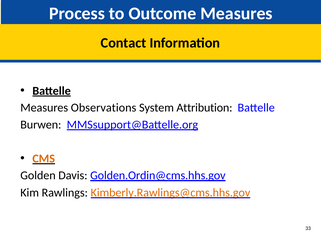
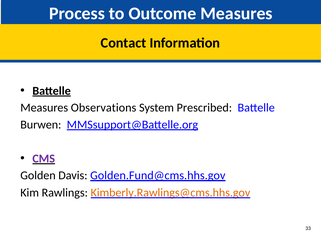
Attribution: Attribution -> Prescribed
CMS colour: orange -> purple
Golden.Ordin@cms.hhs.gov: Golden.Ordin@cms.hhs.gov -> Golden.Fund@cms.hhs.gov
